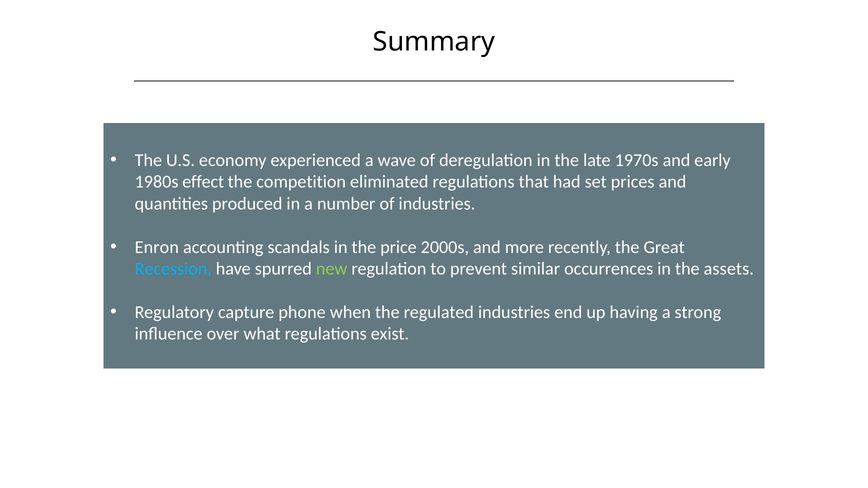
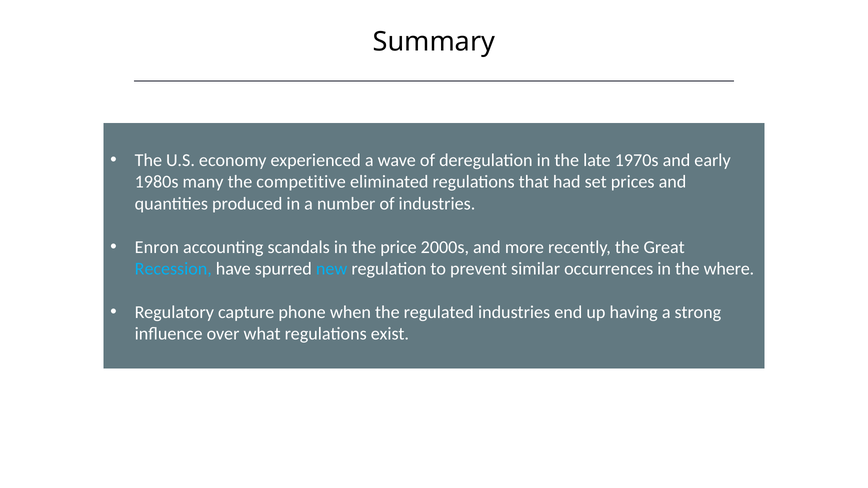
effect: effect -> many
competition: competition -> competitive
new colour: light green -> light blue
assets: assets -> where
